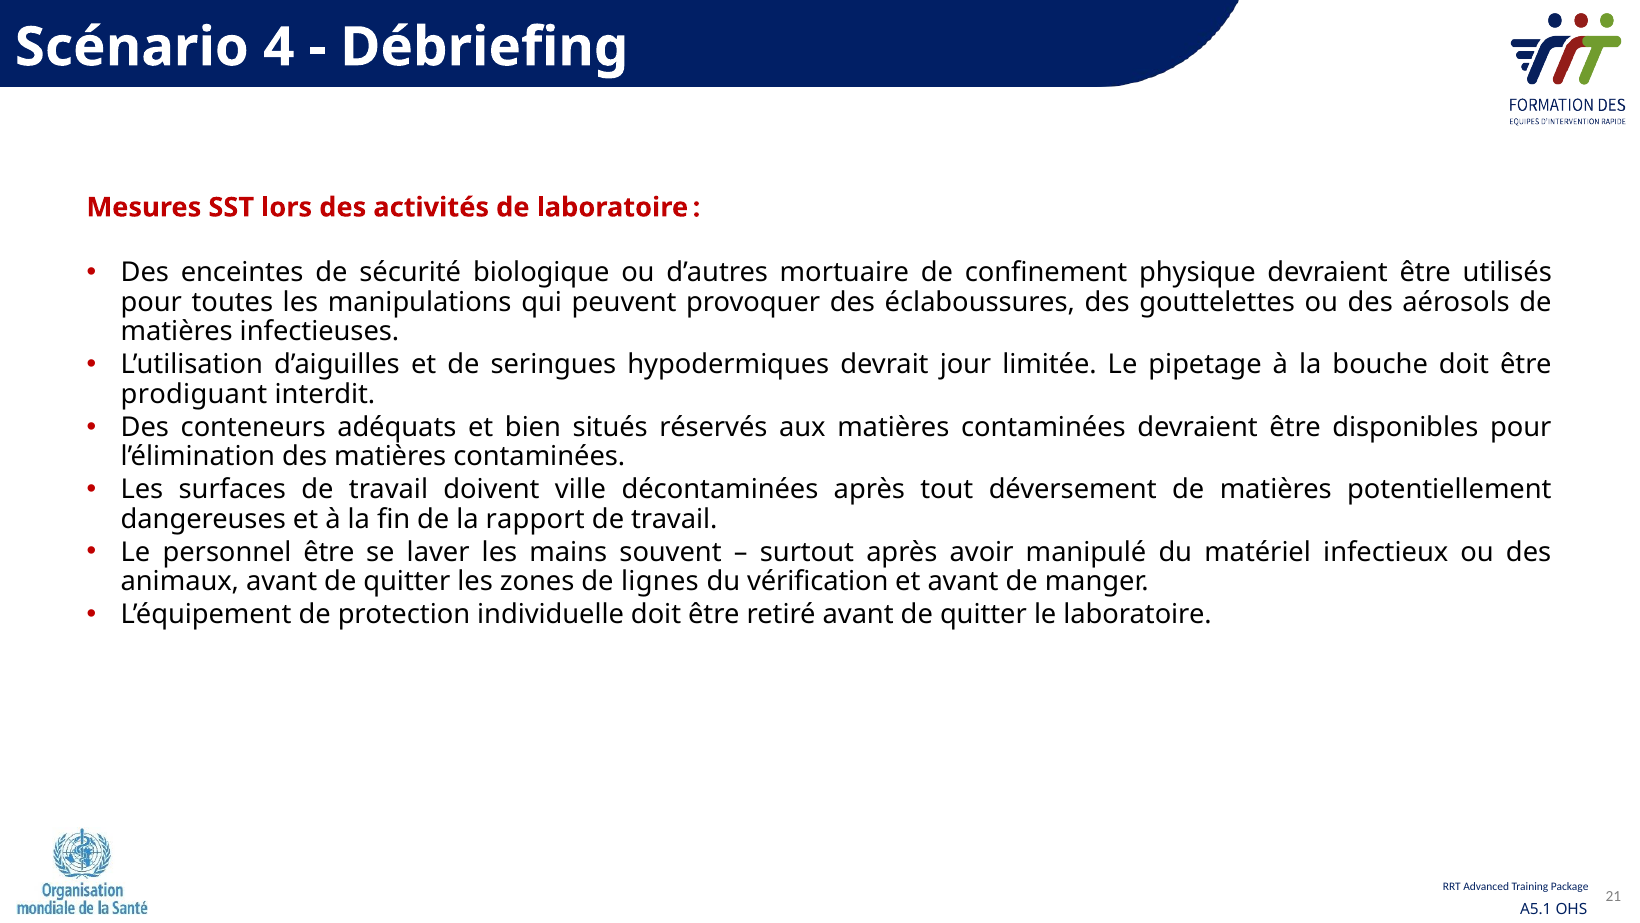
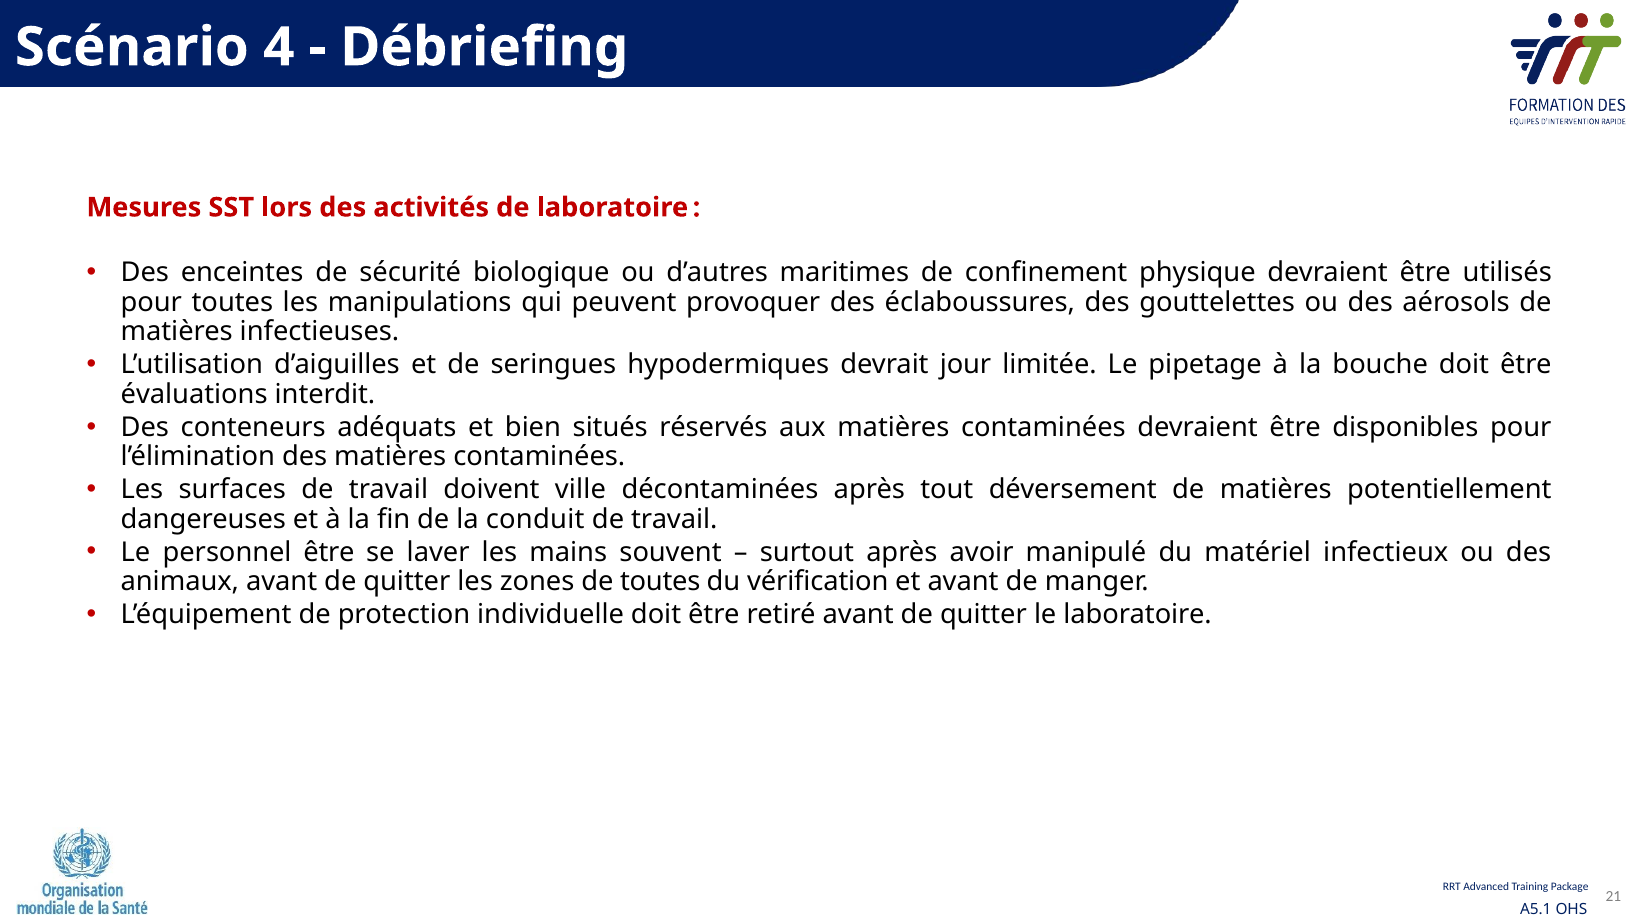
mortuaire: mortuaire -> maritimes
prodiguant: prodiguant -> évaluations
rapport: rapport -> conduit
de lignes: lignes -> toutes
